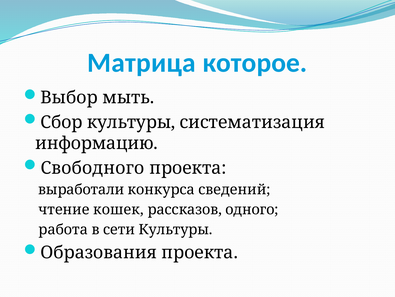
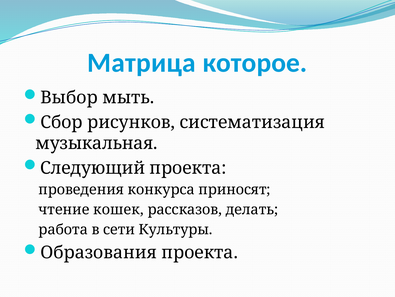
Сбор культуры: культуры -> рисунков
информацию: информацию -> музыкальная
Свободного: Свободного -> Следующий
выработали: выработали -> проведения
сведений: сведений -> приносят
одного: одного -> делать
